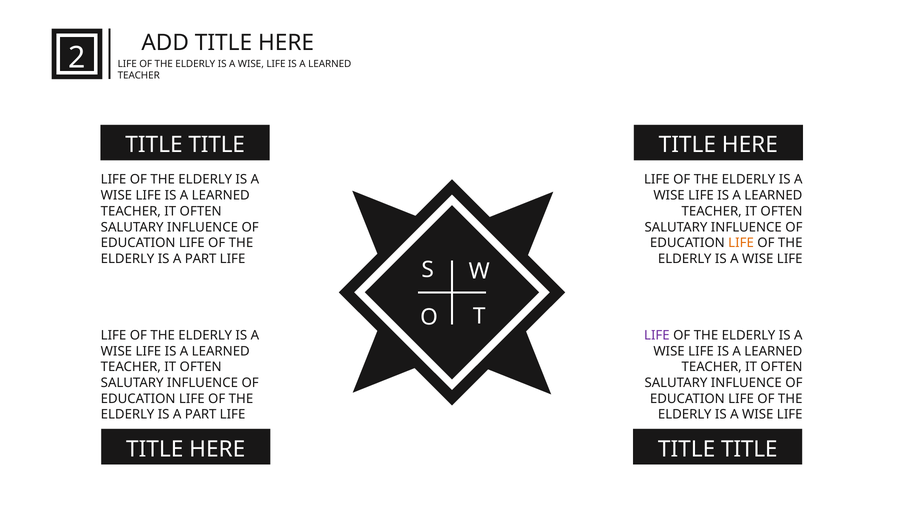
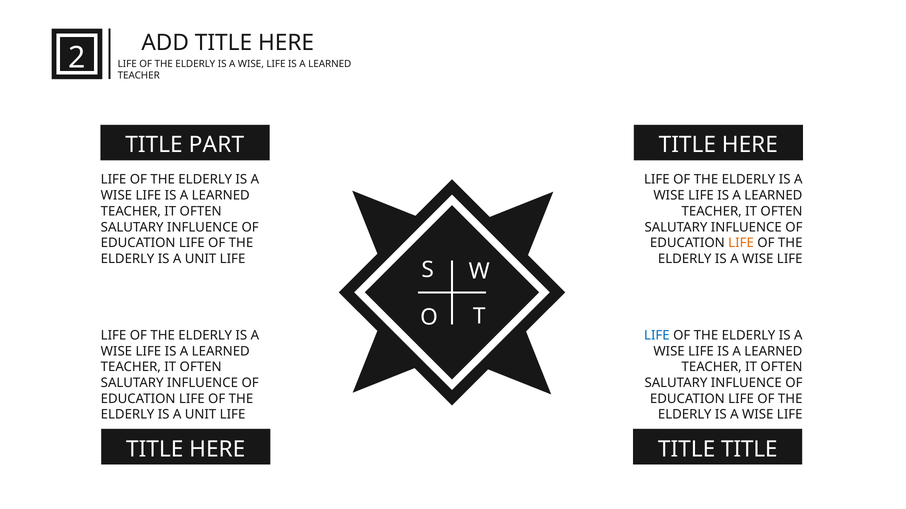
TITLE at (217, 145): TITLE -> PART
PART at (201, 259): PART -> UNIT
LIFE at (657, 336) colour: purple -> blue
PART at (201, 415): PART -> UNIT
